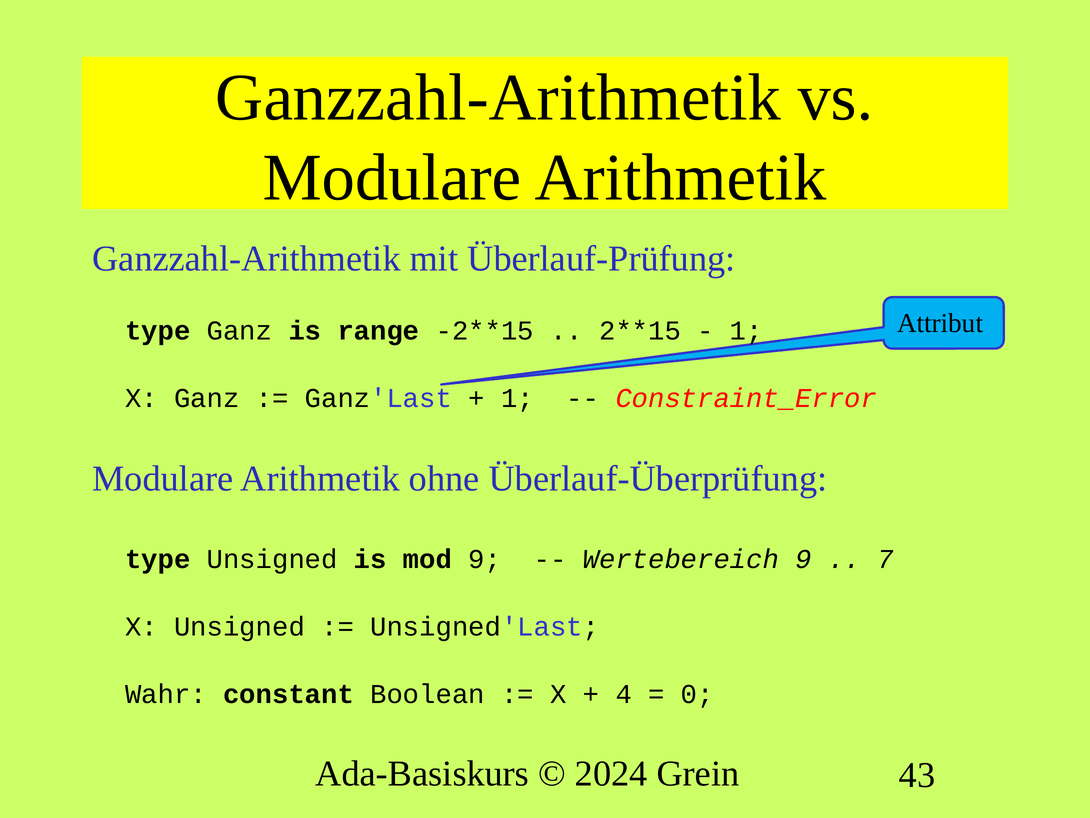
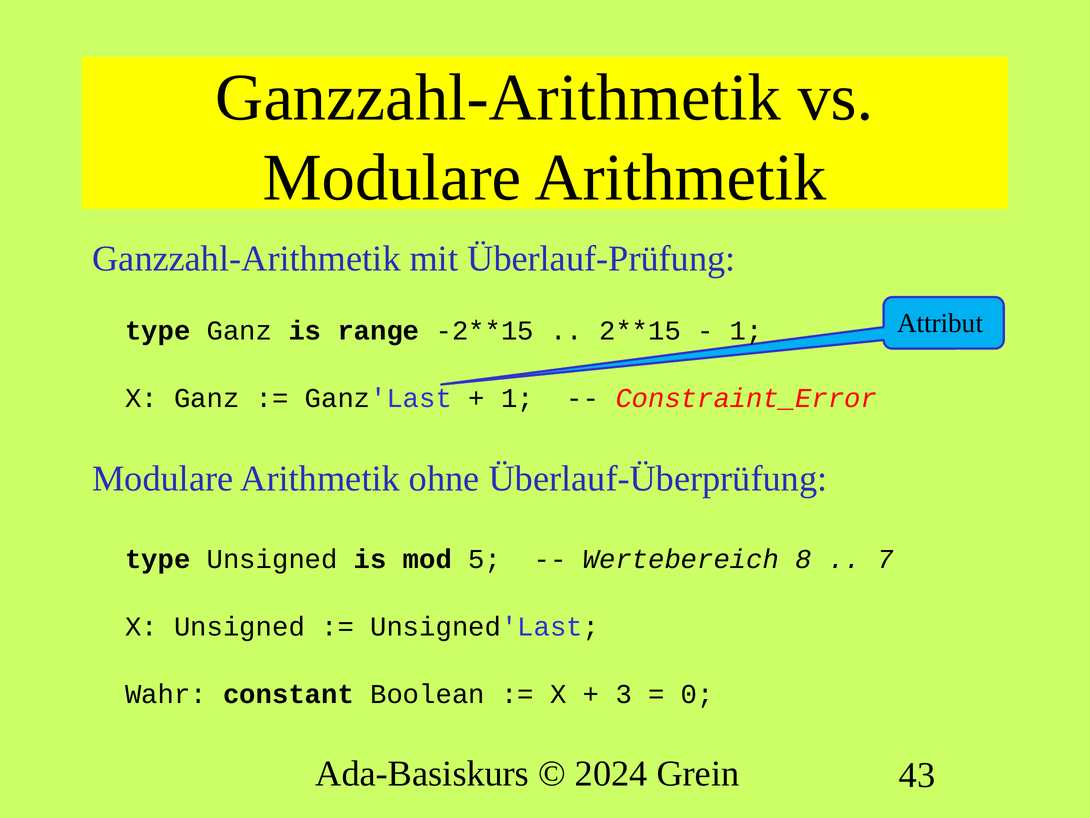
mod 9: 9 -> 5
Wertebereich 9: 9 -> 8
4: 4 -> 3
